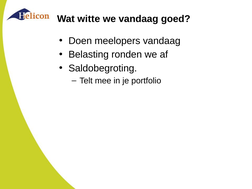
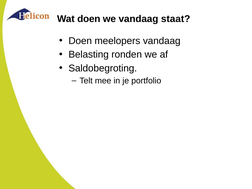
Wat witte: witte -> doen
goed: goed -> staat
